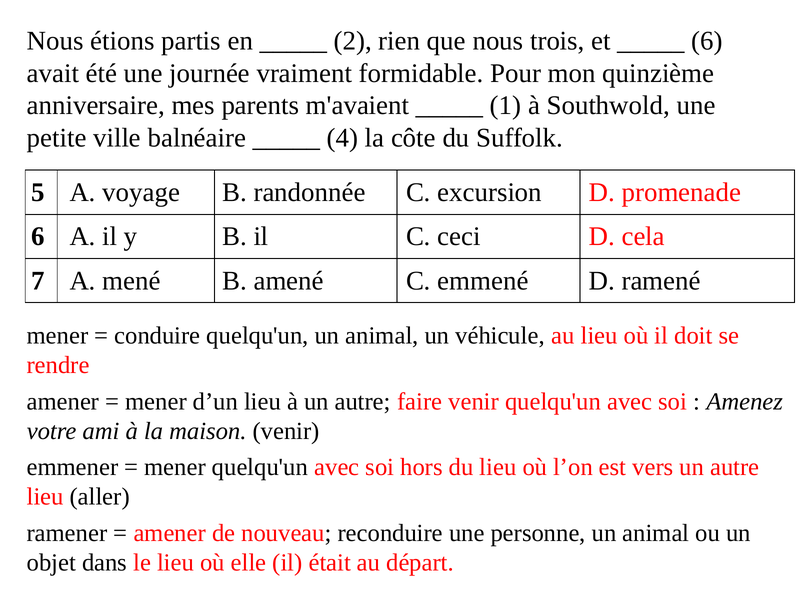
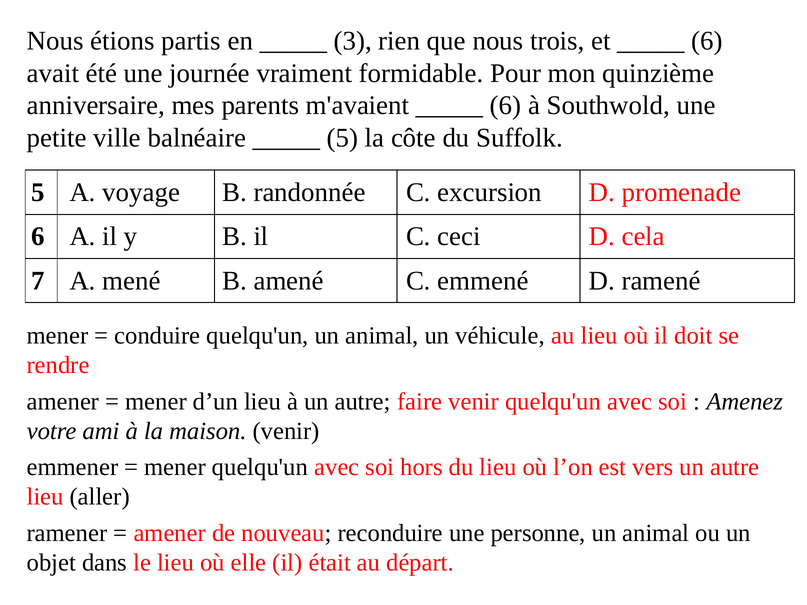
2: 2 -> 3
1 at (506, 105): 1 -> 6
4 at (343, 138): 4 -> 5
